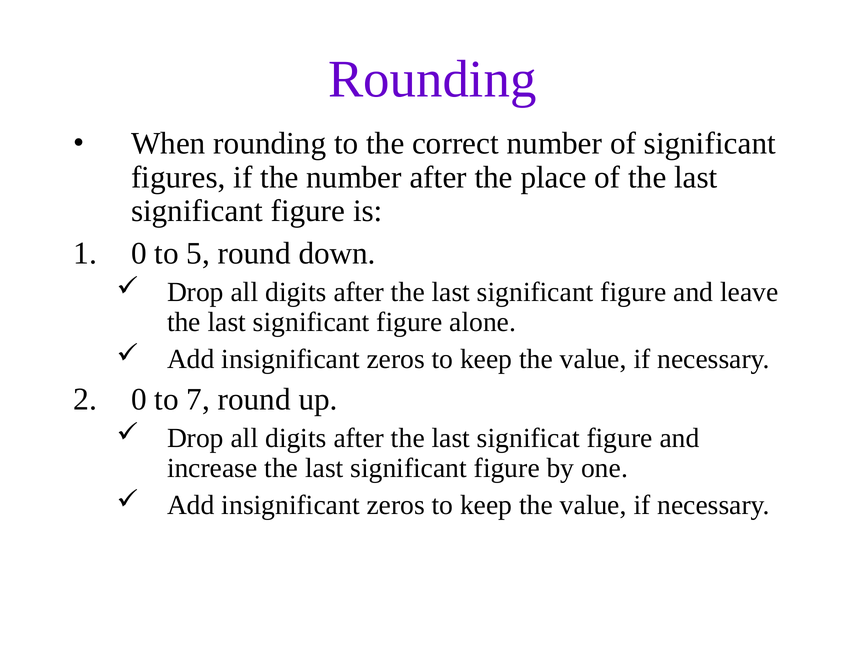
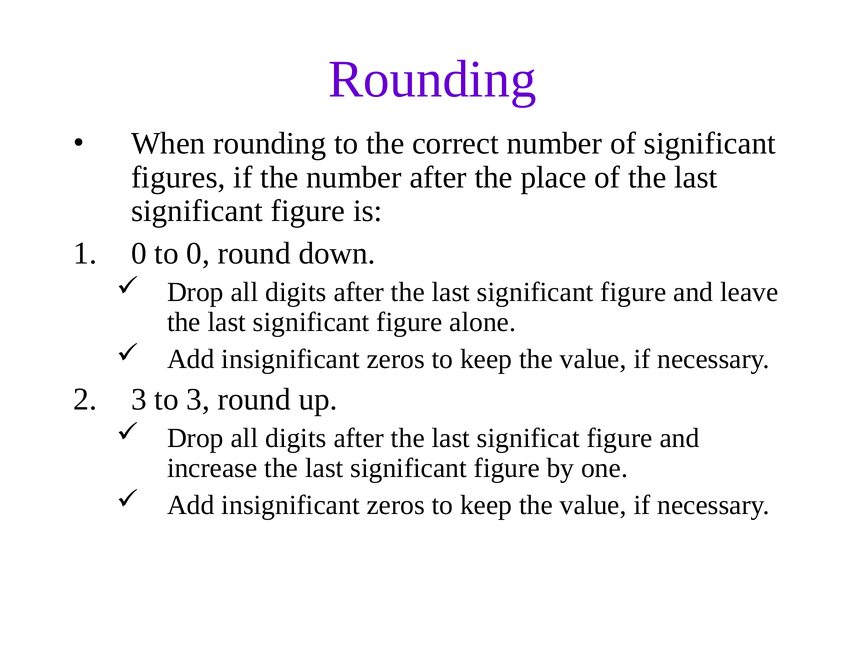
to 5: 5 -> 0
0 at (139, 399): 0 -> 3
to 7: 7 -> 3
